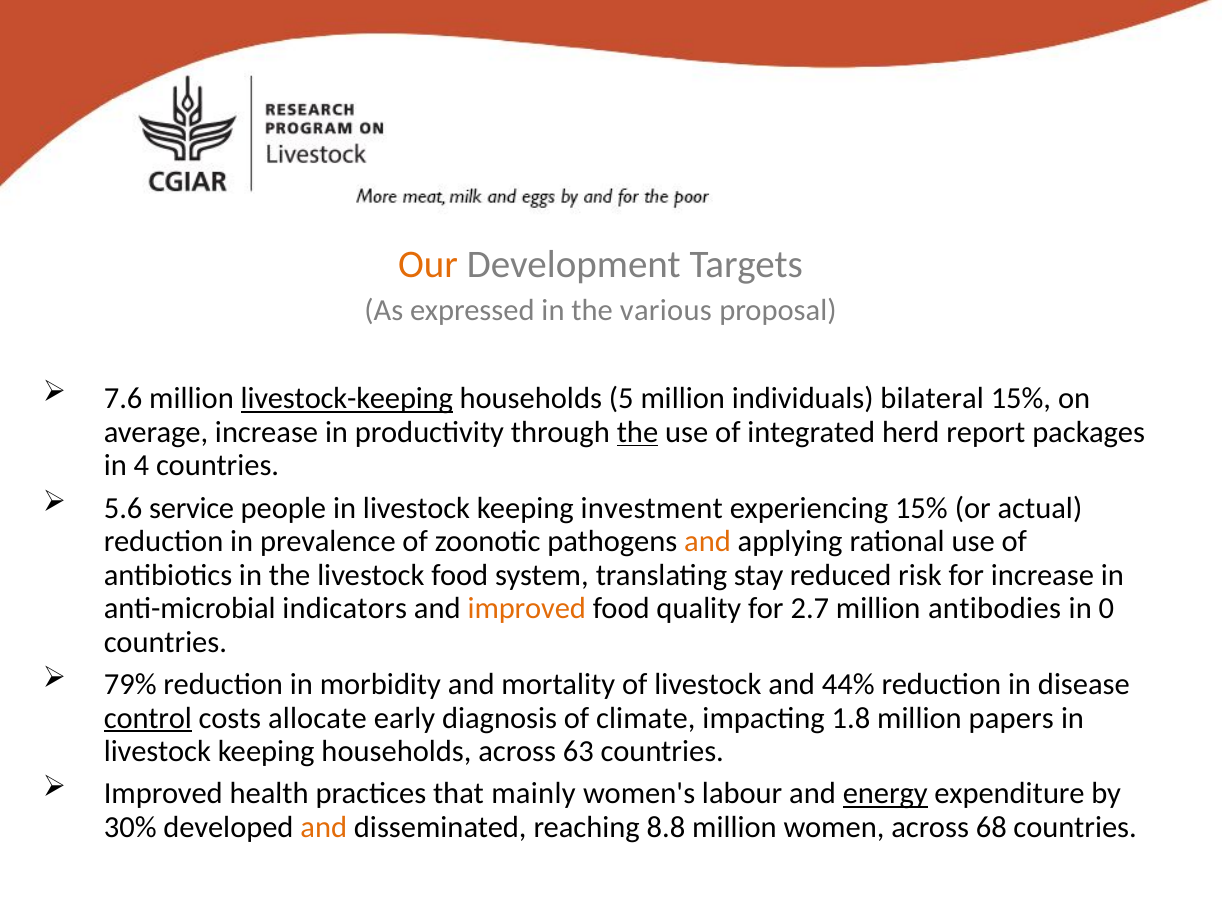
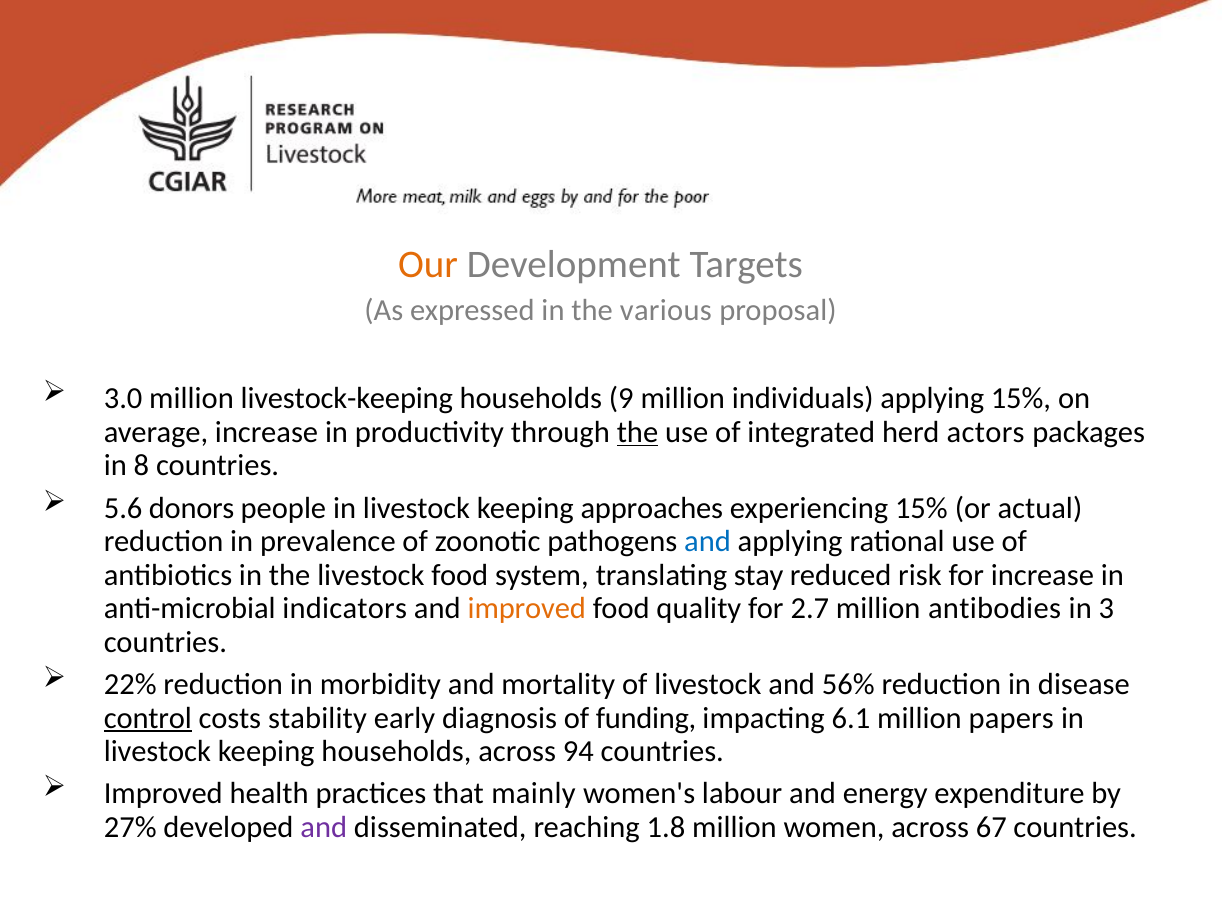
7.6: 7.6 -> 3.0
livestock-keeping underline: present -> none
5: 5 -> 9
individuals bilateral: bilateral -> applying
report: report -> actors
4: 4 -> 8
service: service -> donors
investment: investment -> approaches
and at (708, 542) colour: orange -> blue
0: 0 -> 3
79%: 79% -> 22%
44%: 44% -> 56%
allocate: allocate -> stability
climate: climate -> funding
1.8: 1.8 -> 6.1
63: 63 -> 94
energy underline: present -> none
30%: 30% -> 27%
and at (324, 828) colour: orange -> purple
8.8: 8.8 -> 1.8
68: 68 -> 67
